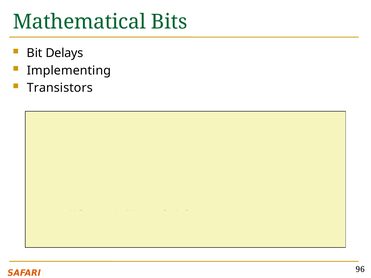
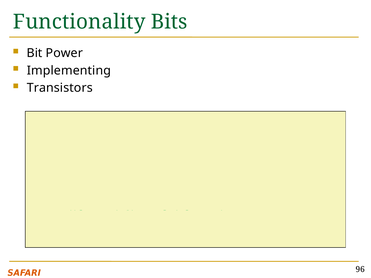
Mathematical: Mathematical -> Functionality
Delays: Delays -> Power
